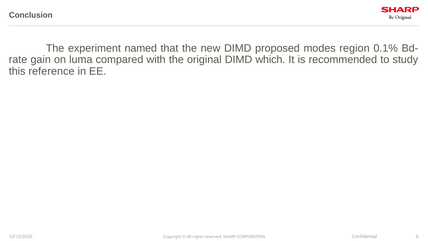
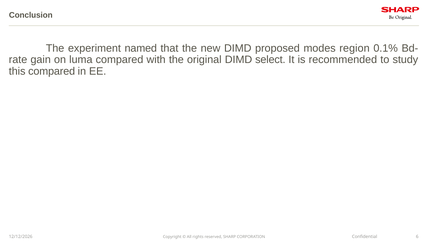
which: which -> select
this reference: reference -> compared
